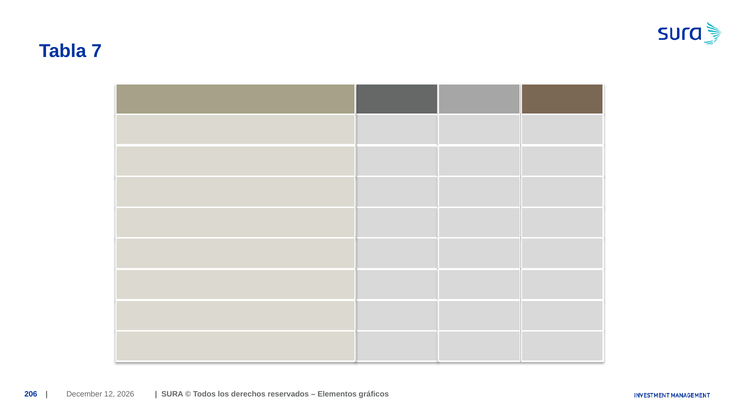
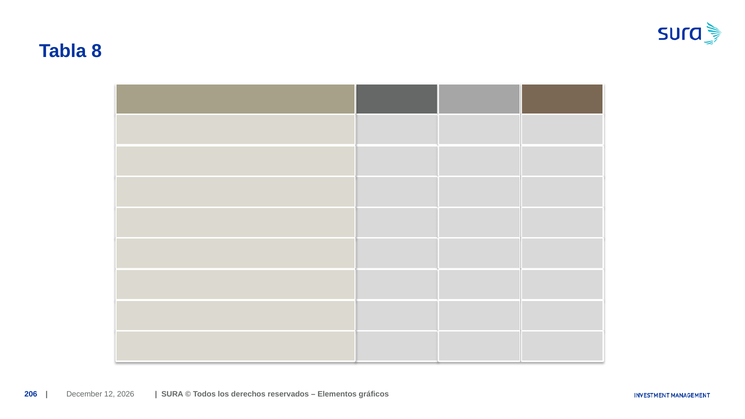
7: 7 -> 8
